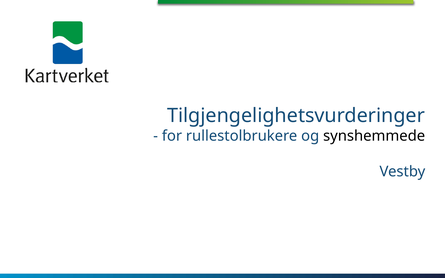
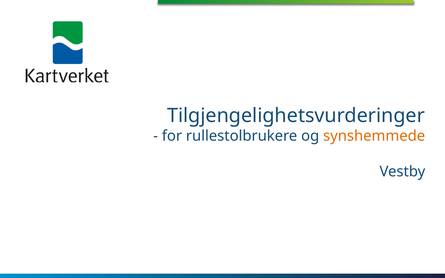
synshemmede colour: black -> orange
